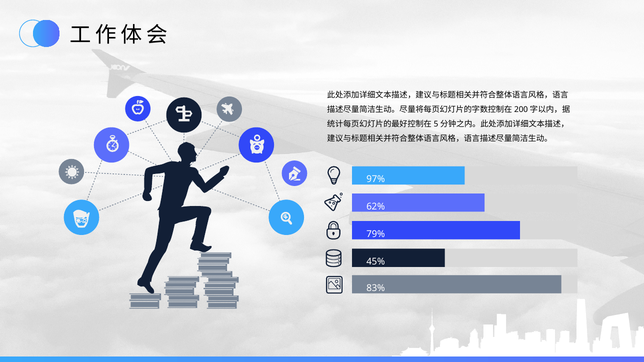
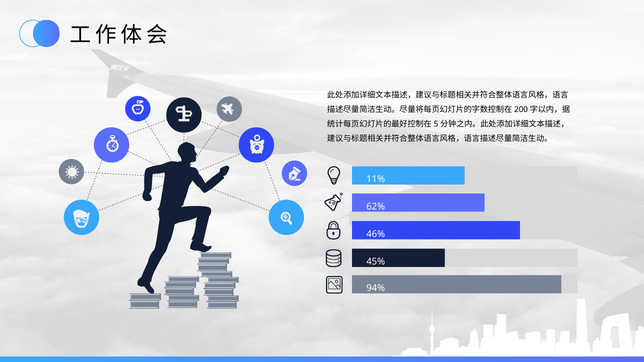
97%: 97% -> 11%
79%: 79% -> 46%
83%: 83% -> 94%
